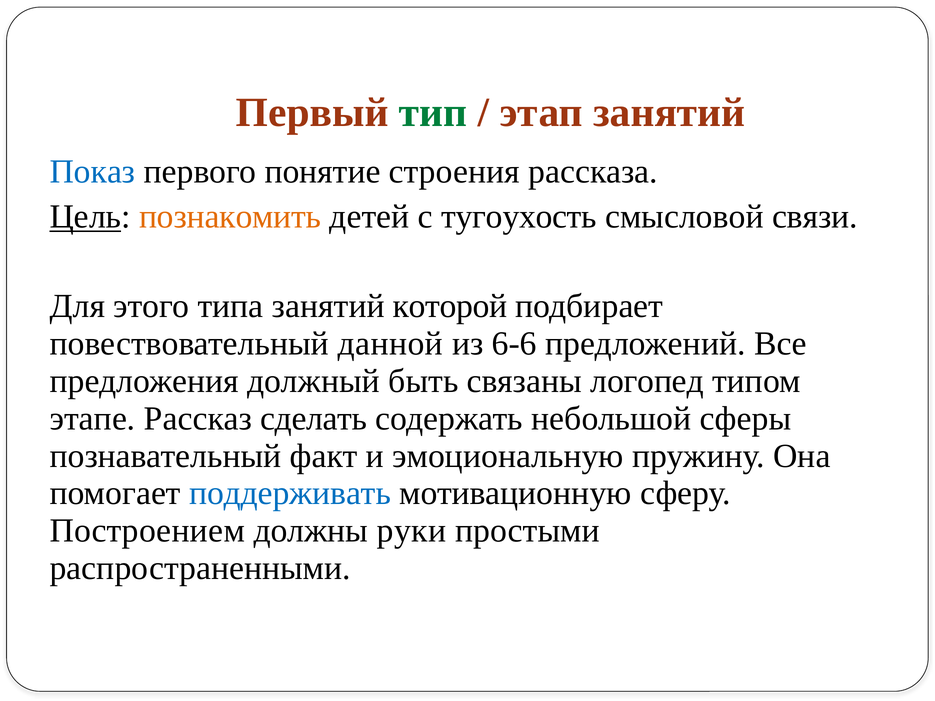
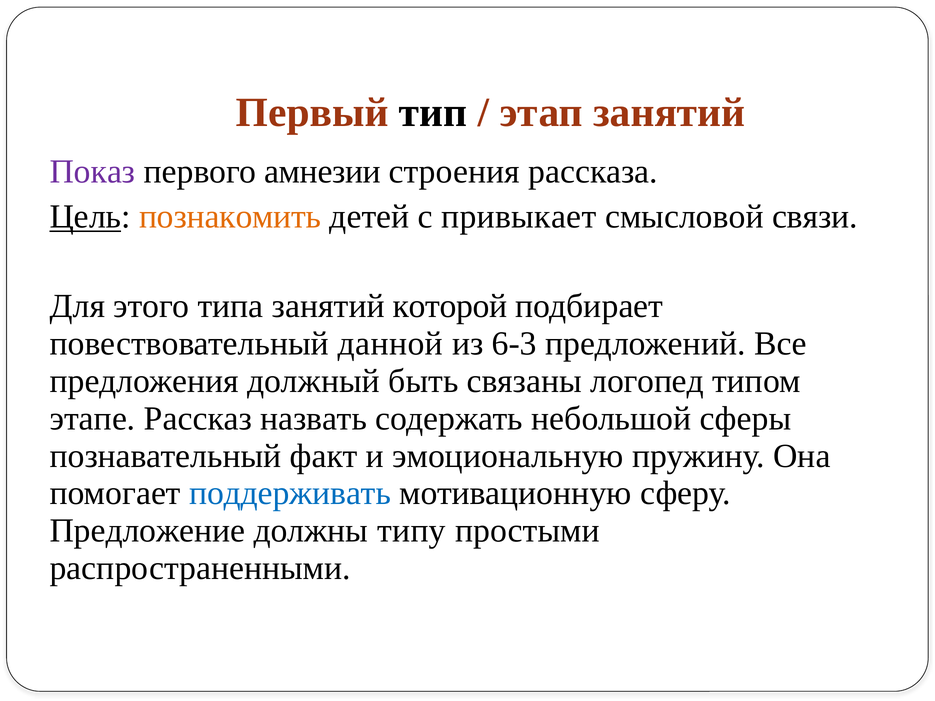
тип colour: green -> black
Показ colour: blue -> purple
понятие: понятие -> амнезии
тугоухость: тугоухость -> привыкает
6-6: 6-6 -> 6-3
сделать: сделать -> назвать
Построением: Построением -> Предложение
руки: руки -> типу
